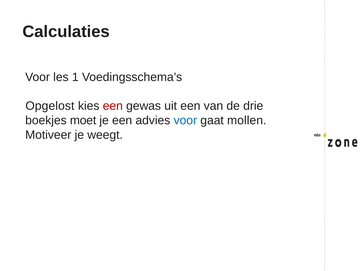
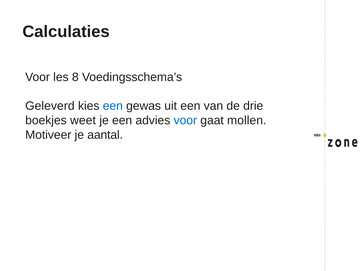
1: 1 -> 8
Opgelost: Opgelost -> Geleverd
een at (113, 106) colour: red -> blue
moet: moet -> weet
weegt: weegt -> aantal
